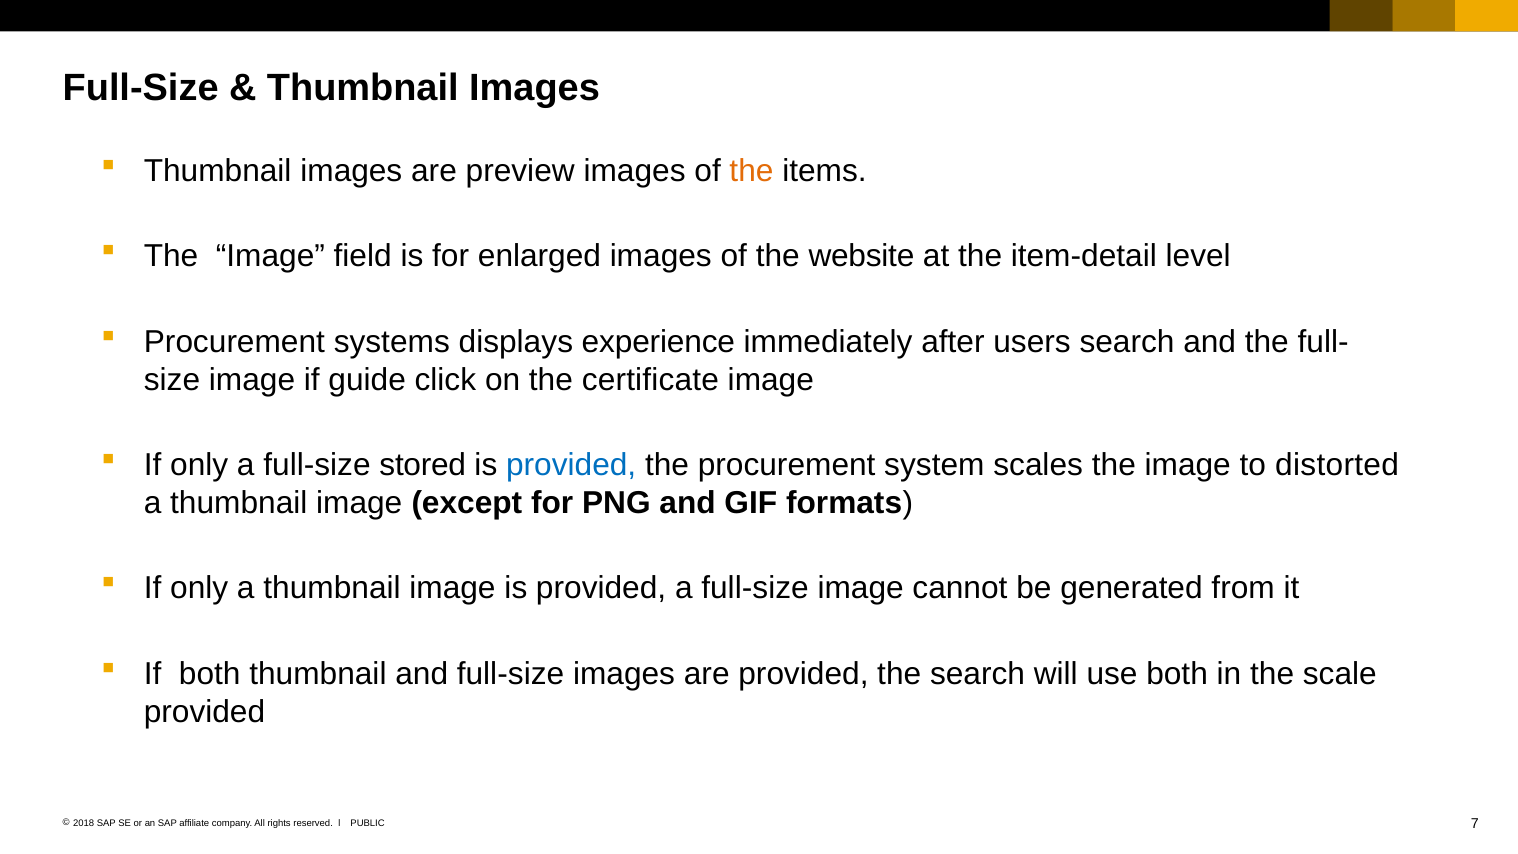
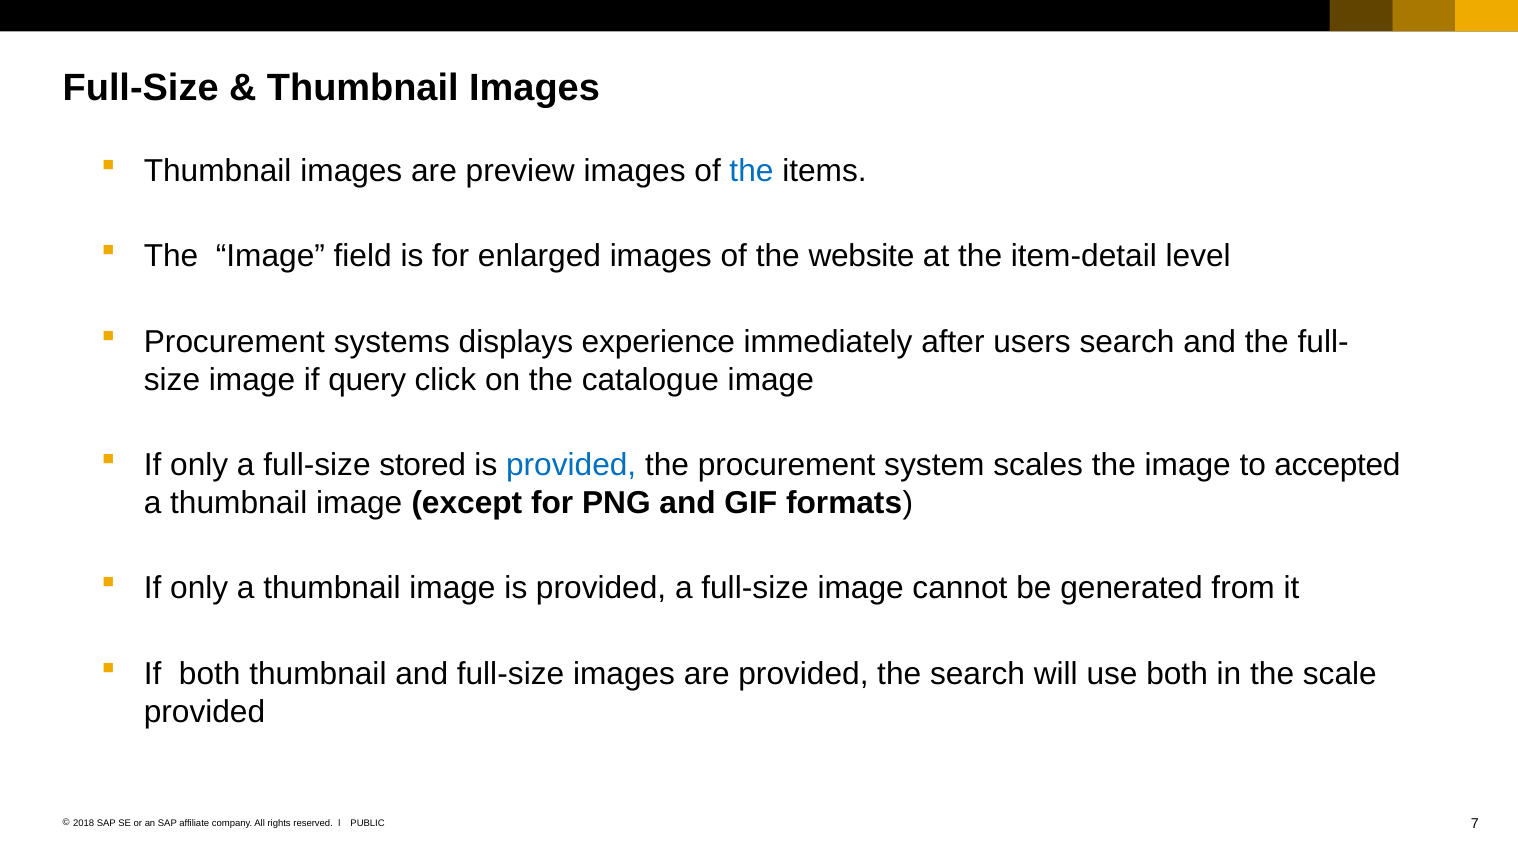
the at (751, 171) colour: orange -> blue
guide: guide -> query
certificate: certificate -> catalogue
distorted: distorted -> accepted
